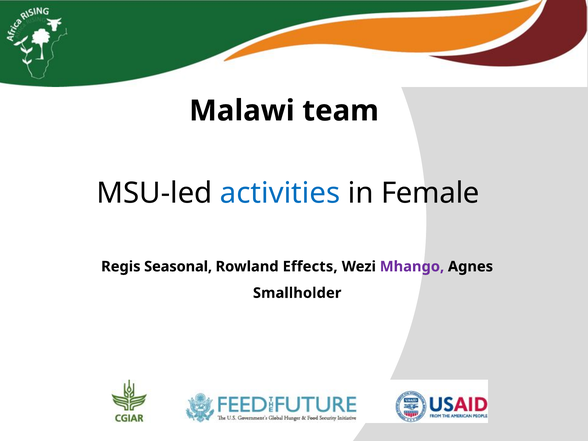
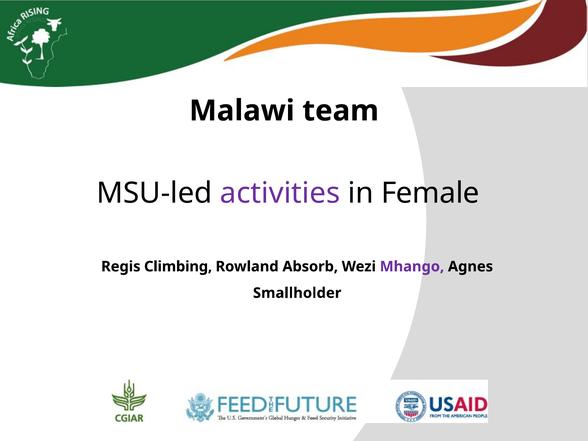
activities colour: blue -> purple
Seasonal: Seasonal -> Climbing
Effects: Effects -> Absorb
